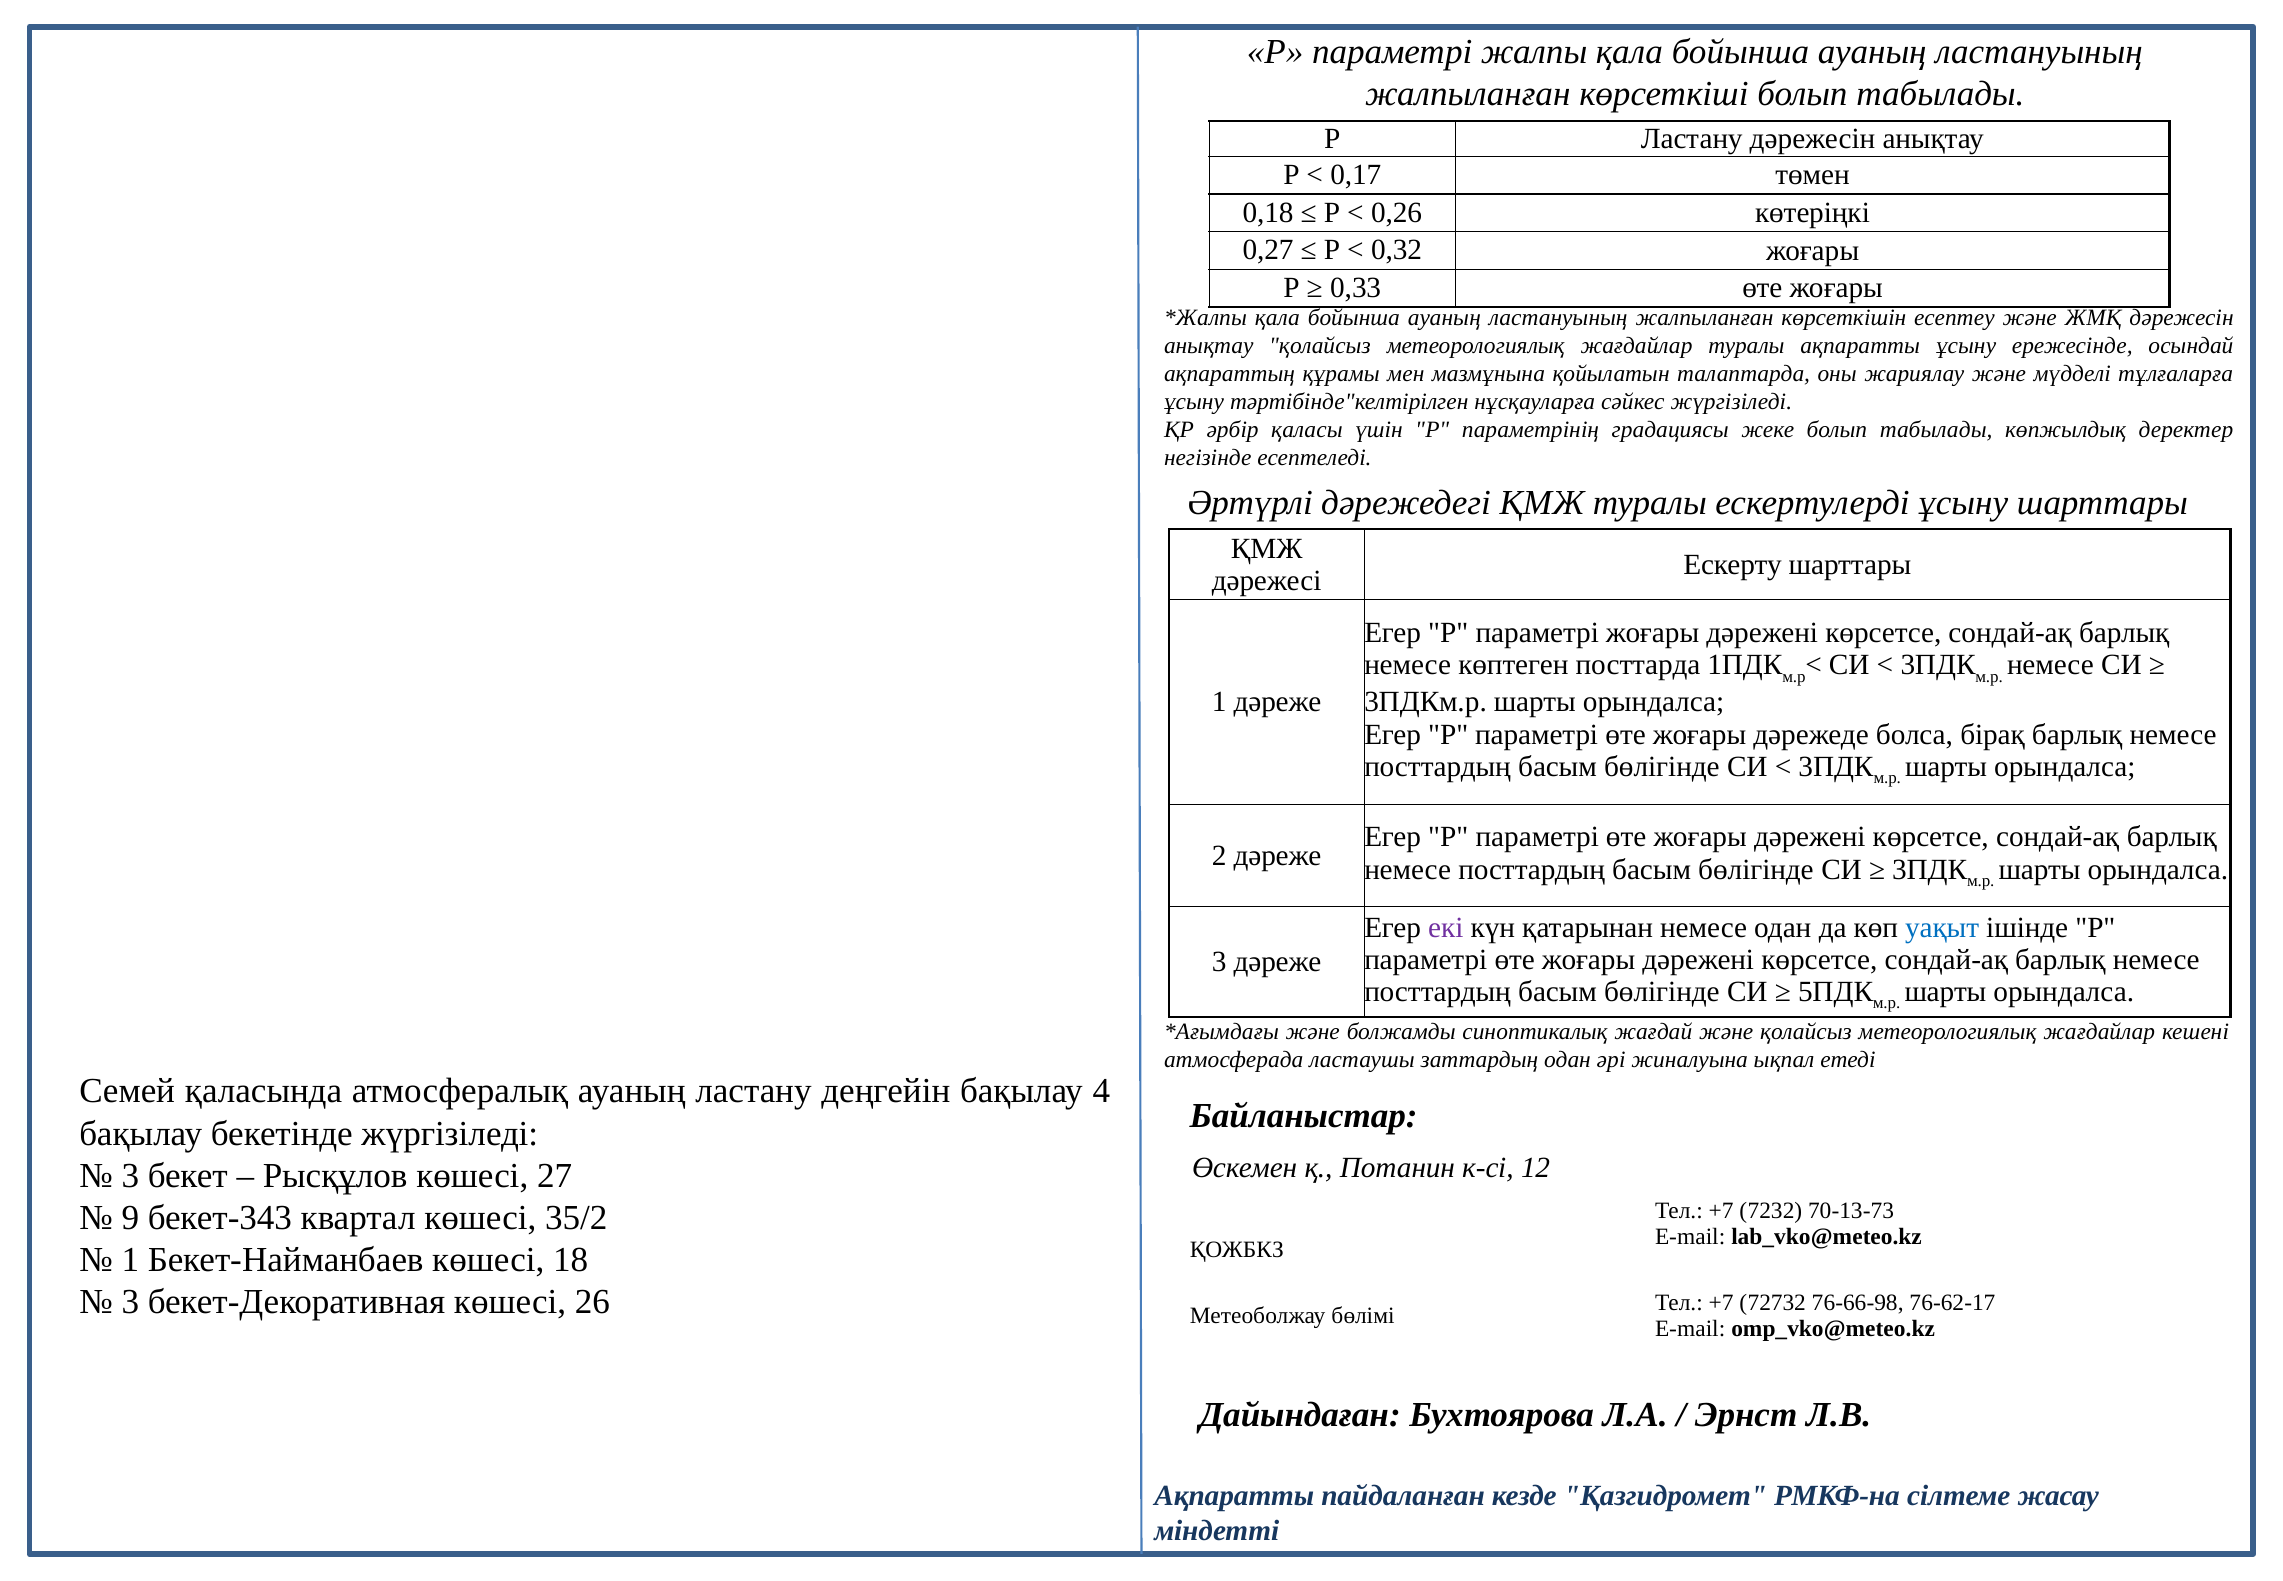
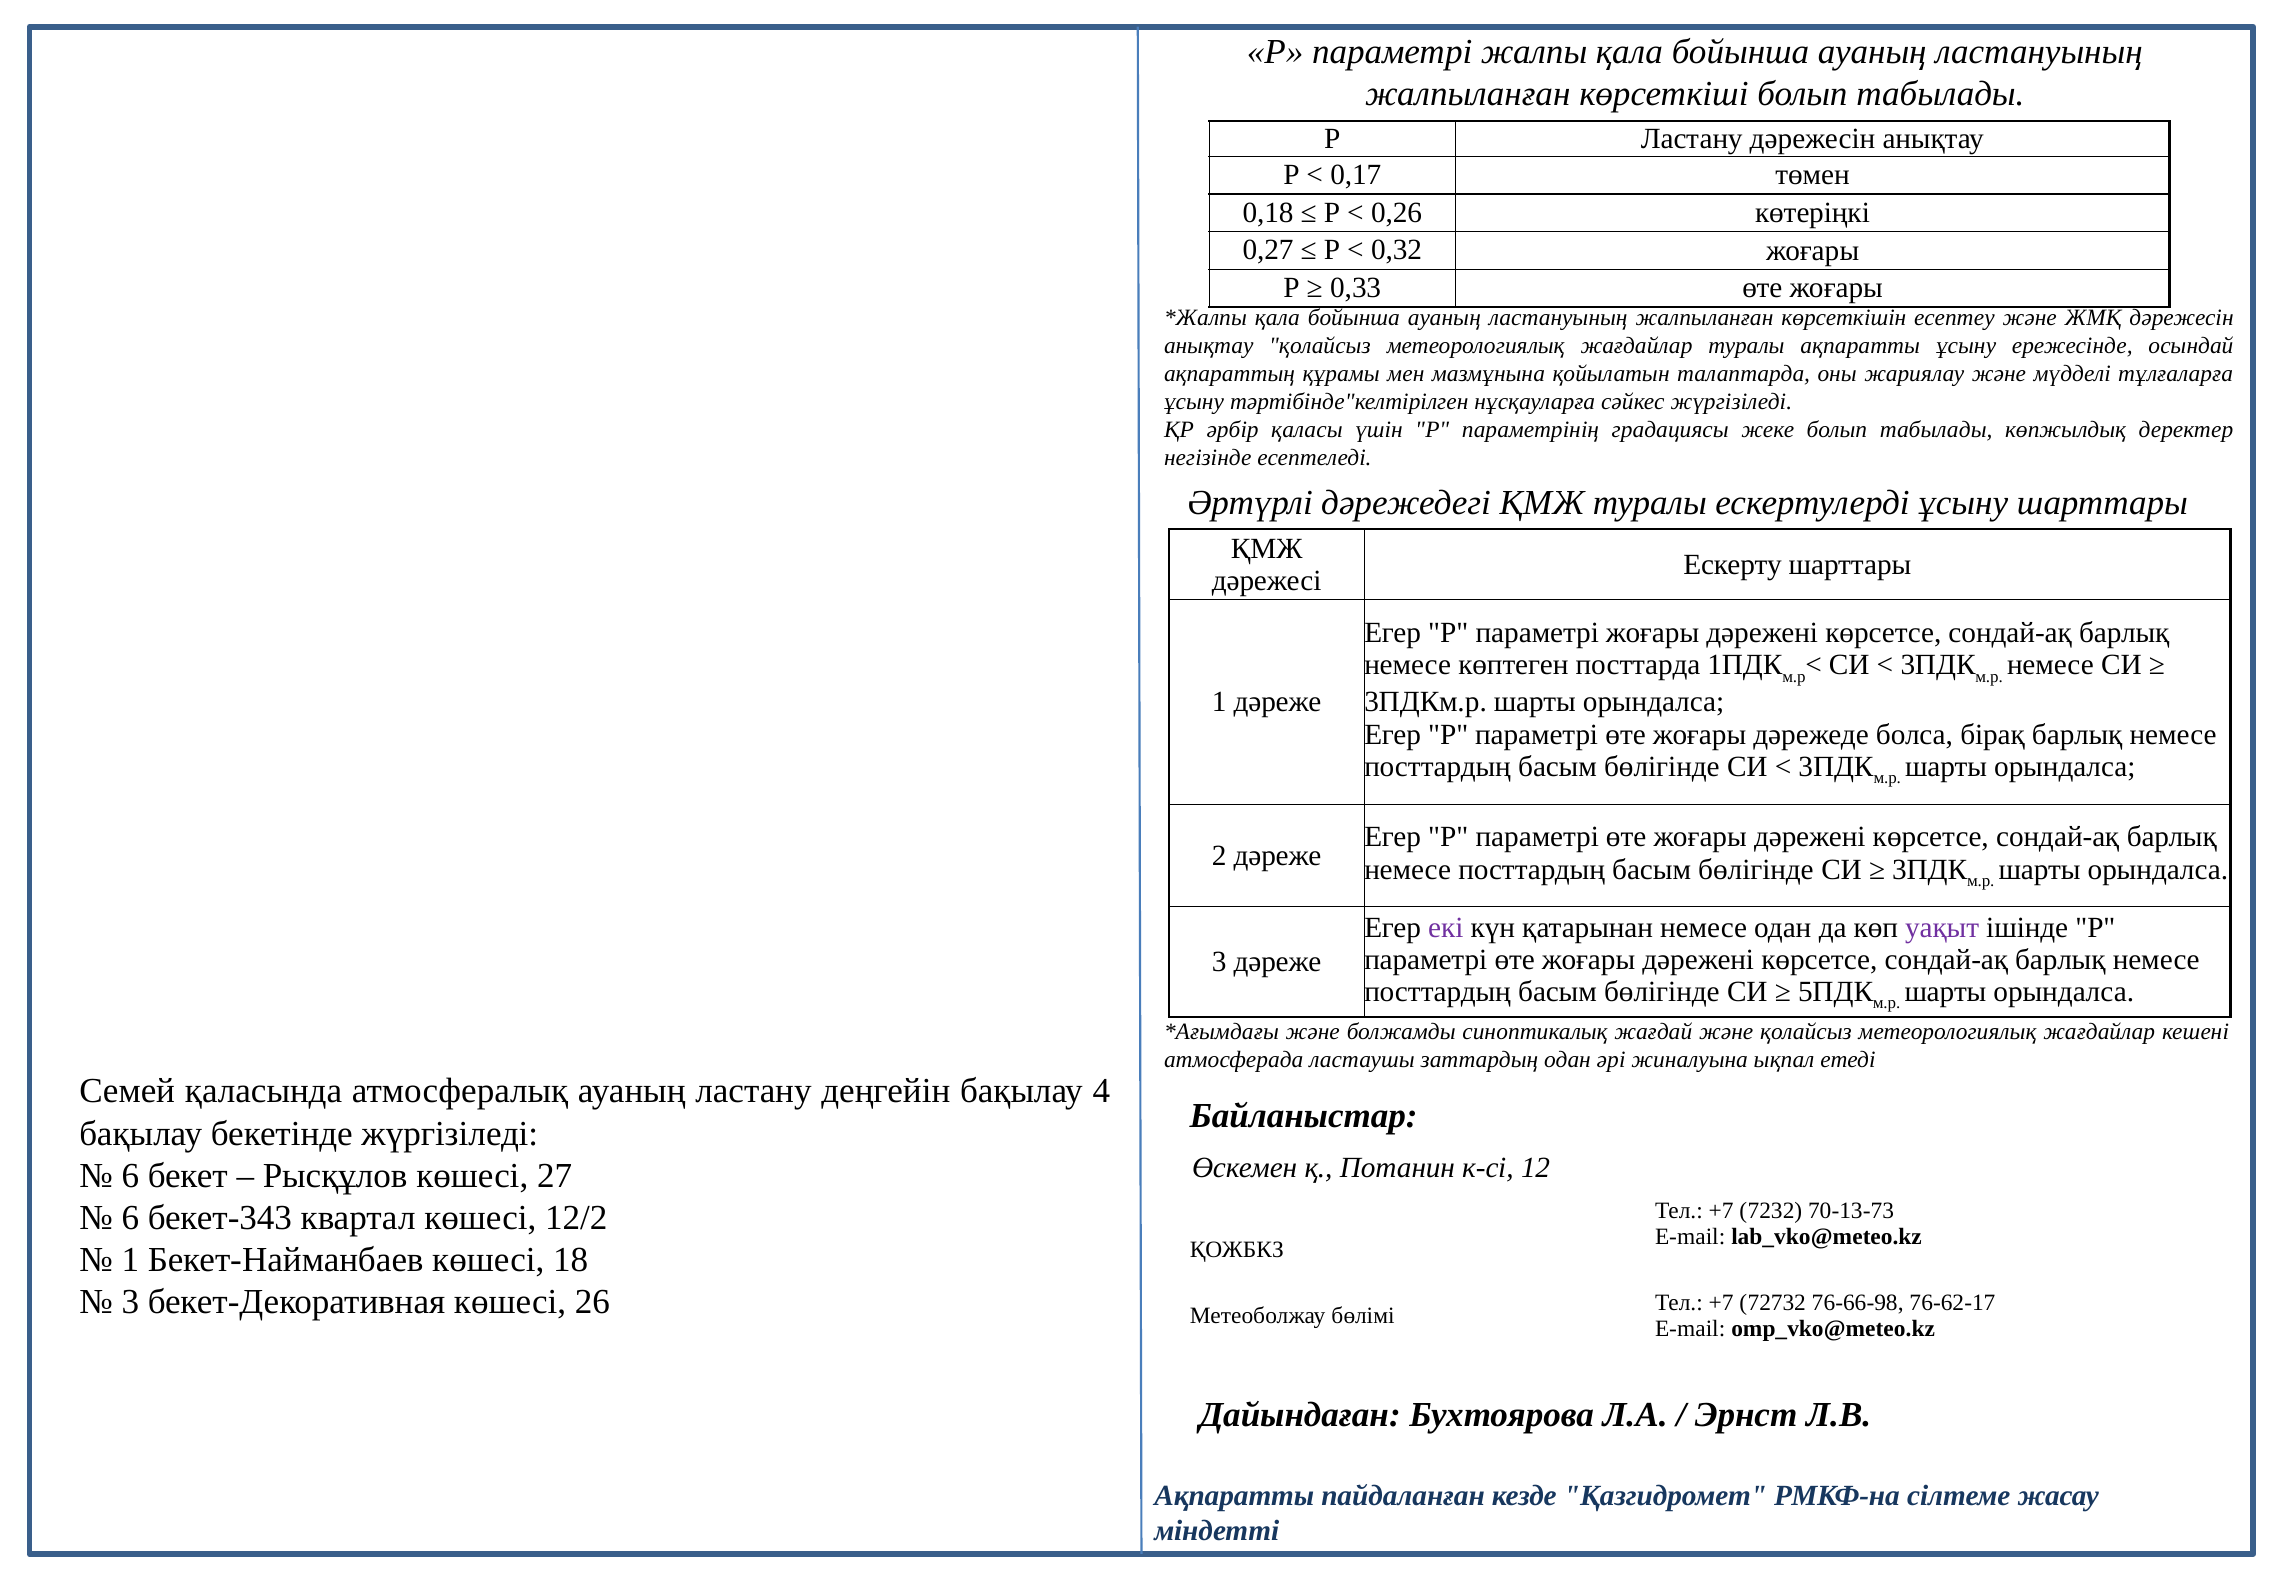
уақыт colour: blue -> purple
3 at (130, 1175): 3 -> 6
9 at (130, 1217): 9 -> 6
35/2: 35/2 -> 12/2
